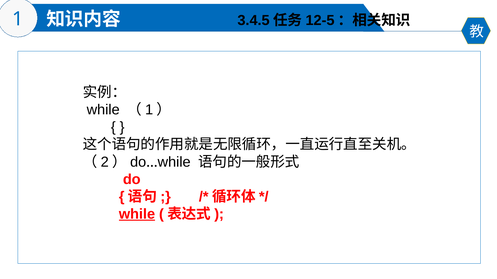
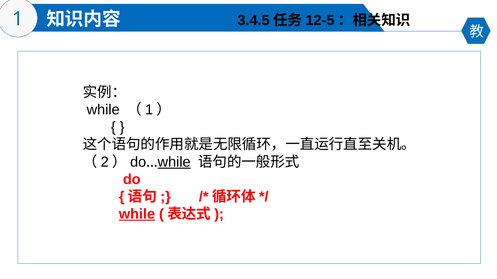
while at (174, 162) underline: none -> present
